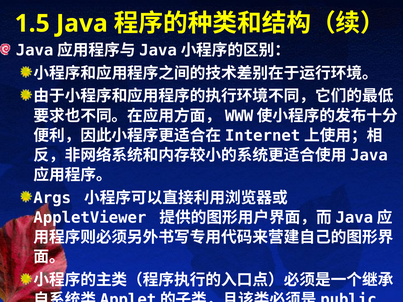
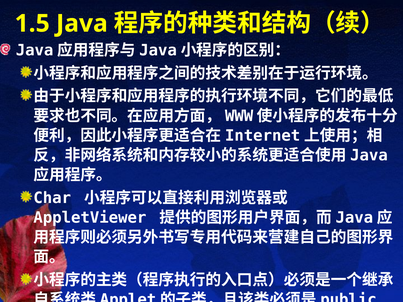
Args: Args -> Char
